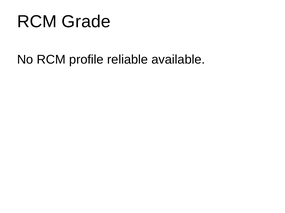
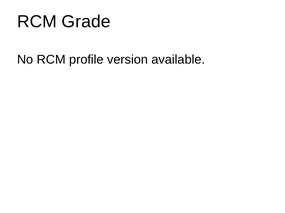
reliable: reliable -> version
